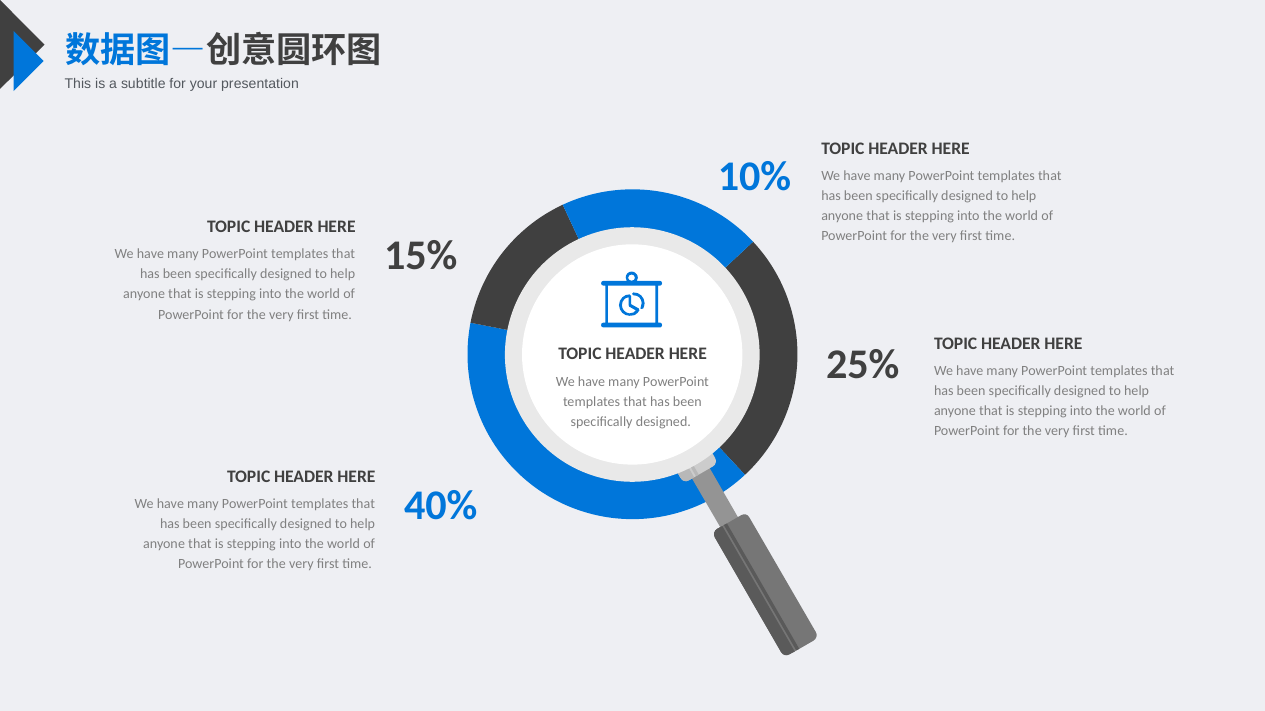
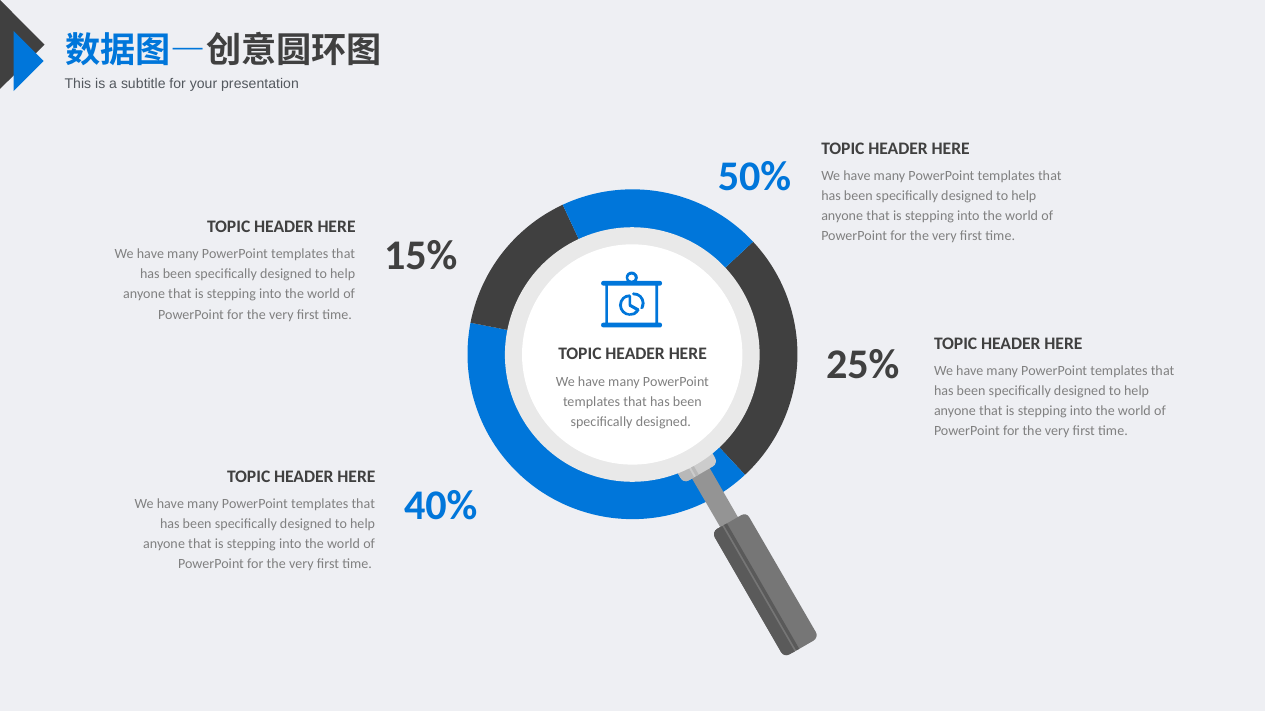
10%: 10% -> 50%
